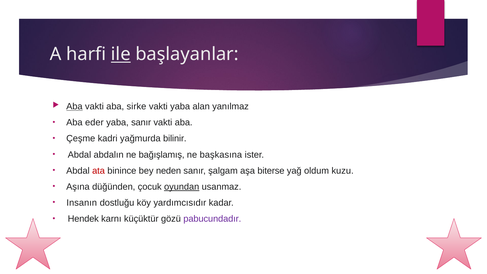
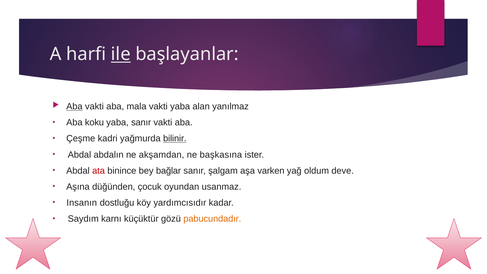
sirke: sirke -> mala
eder: eder -> koku
bilinir underline: none -> present
bağışlamış: bağışlamış -> akşamdan
neden: neden -> bağlar
biterse: biterse -> varken
kuzu: kuzu -> deve
oyundan underline: present -> none
Hendek: Hendek -> Saydım
pabucundadır colour: purple -> orange
